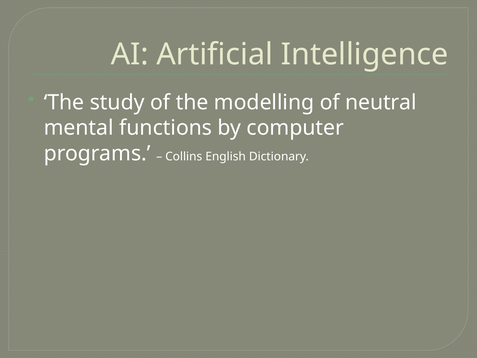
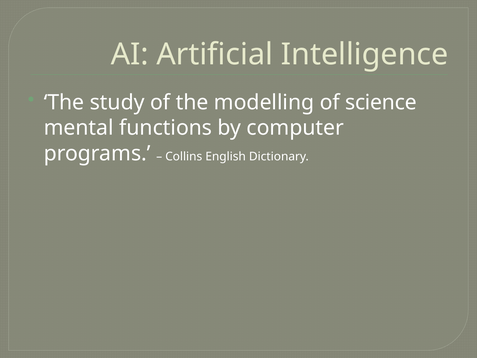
neutral: neutral -> science
